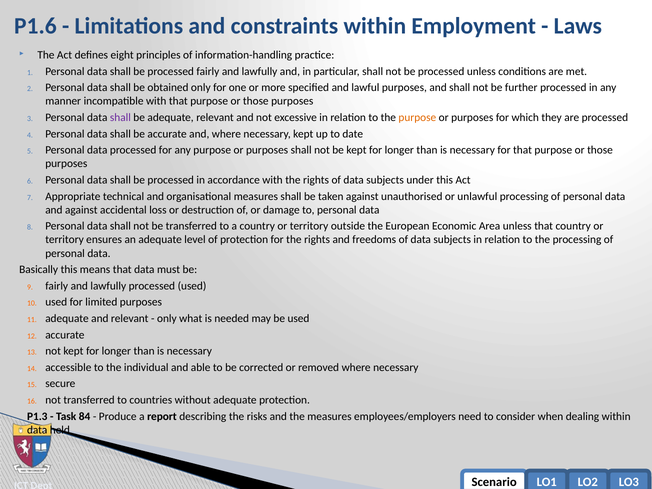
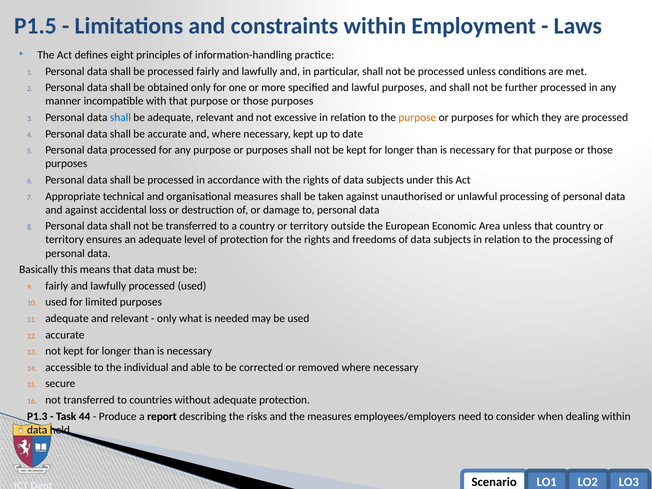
P1.6: P1.6 -> P1.5
shall at (120, 118) colour: purple -> blue
84: 84 -> 44
